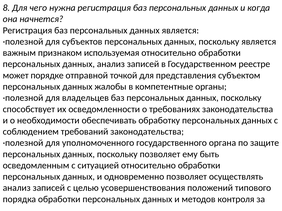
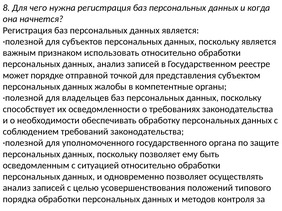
используемая: используемая -> использовать
